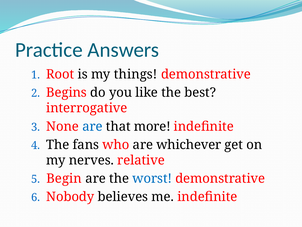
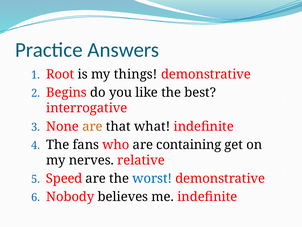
are at (92, 126) colour: blue -> orange
more: more -> what
whichever: whichever -> containing
Begin: Begin -> Speed
